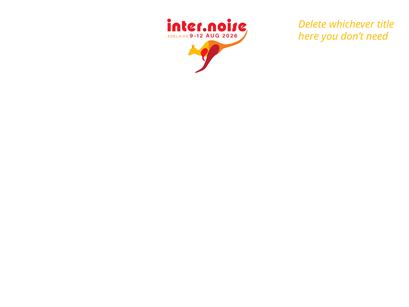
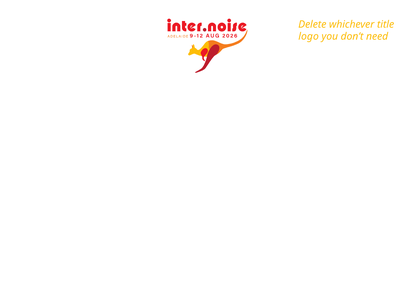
here: here -> logo
